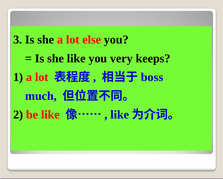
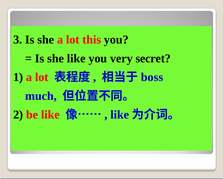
else: else -> this
keeps: keeps -> secret
